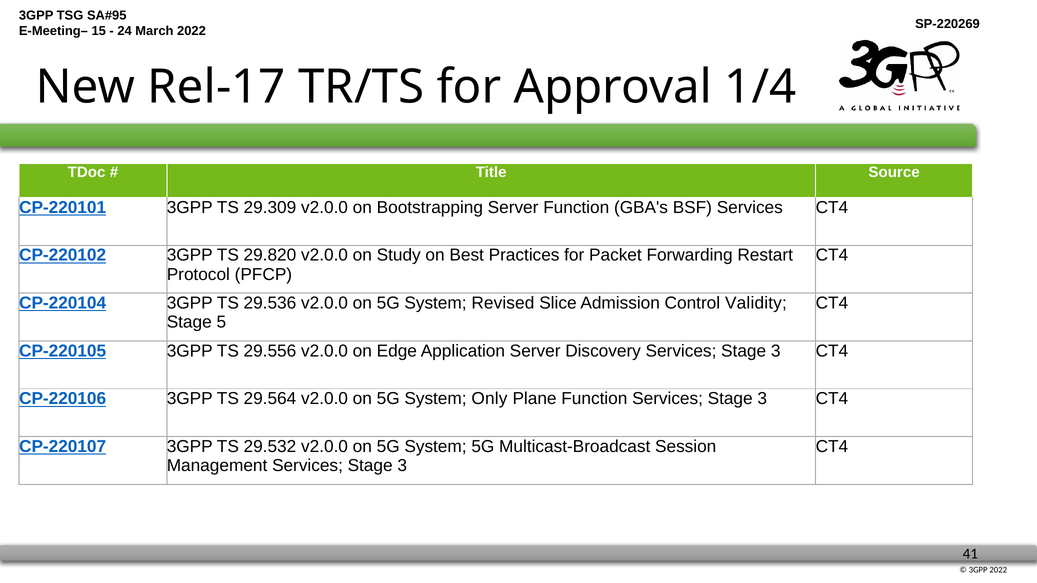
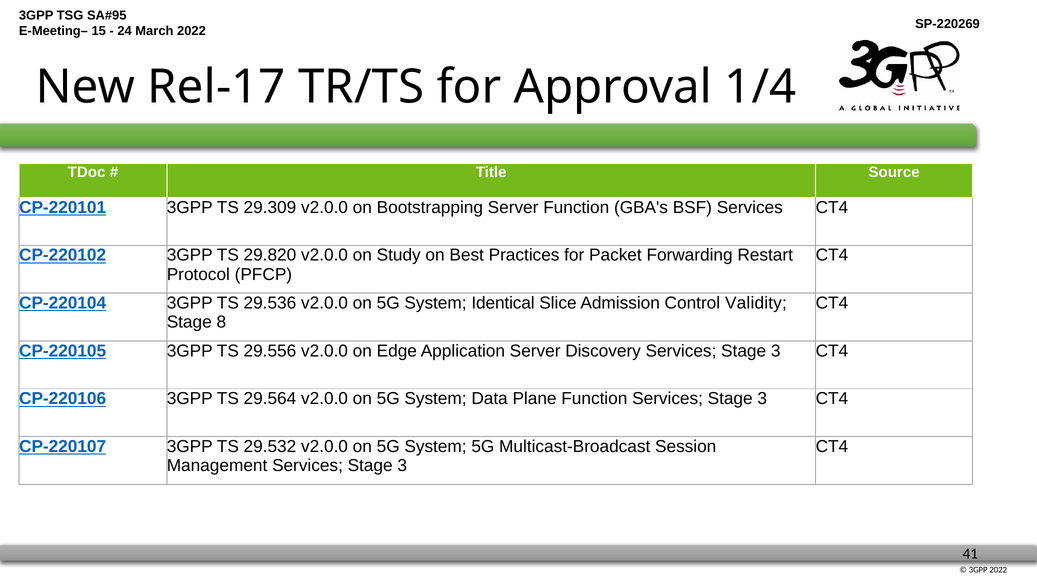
Revised: Revised -> Identical
5: 5 -> 8
Only: Only -> Data
